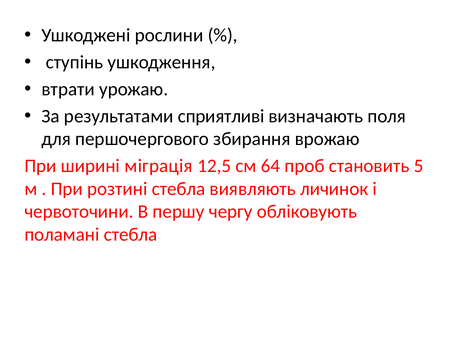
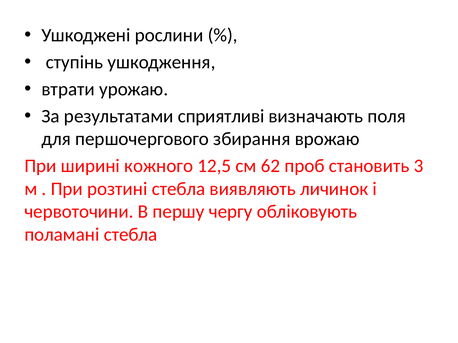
міграція: міграція -> кожного
64: 64 -> 62
5: 5 -> 3
